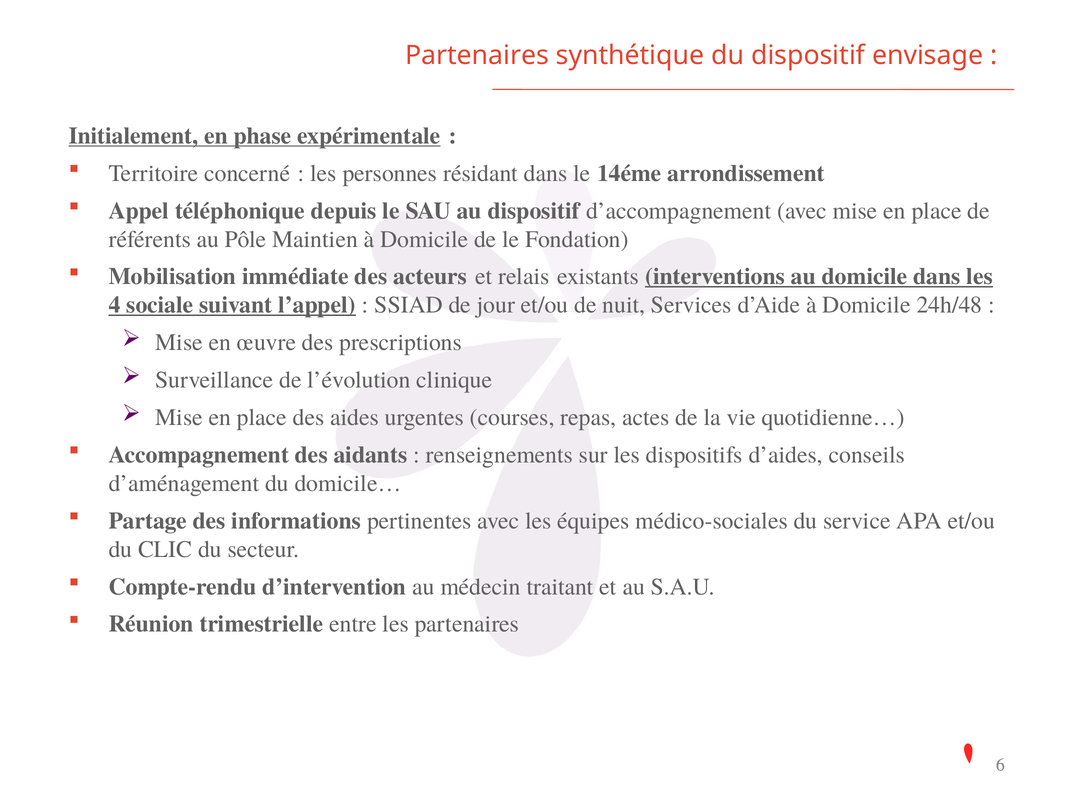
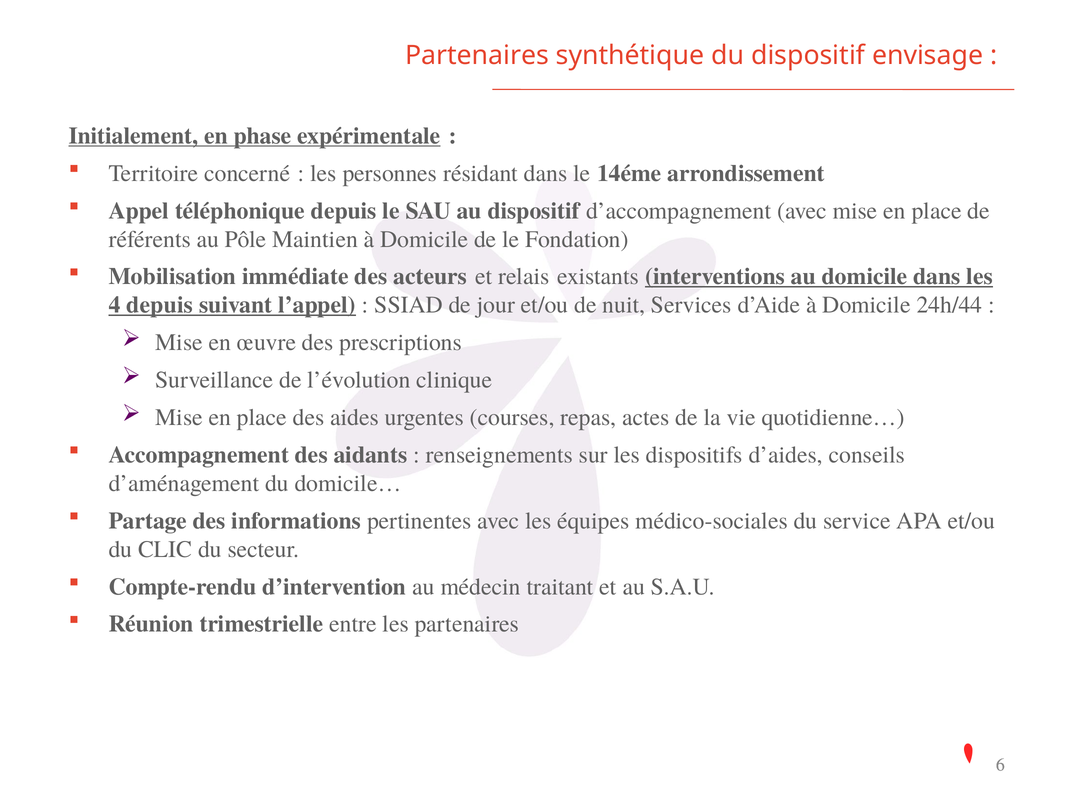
4 sociale: sociale -> depuis
24h/48: 24h/48 -> 24h/44
